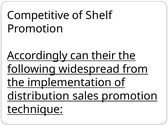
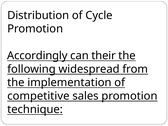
Competitive: Competitive -> Distribution
Shelf: Shelf -> Cycle
distribution: distribution -> competitive
